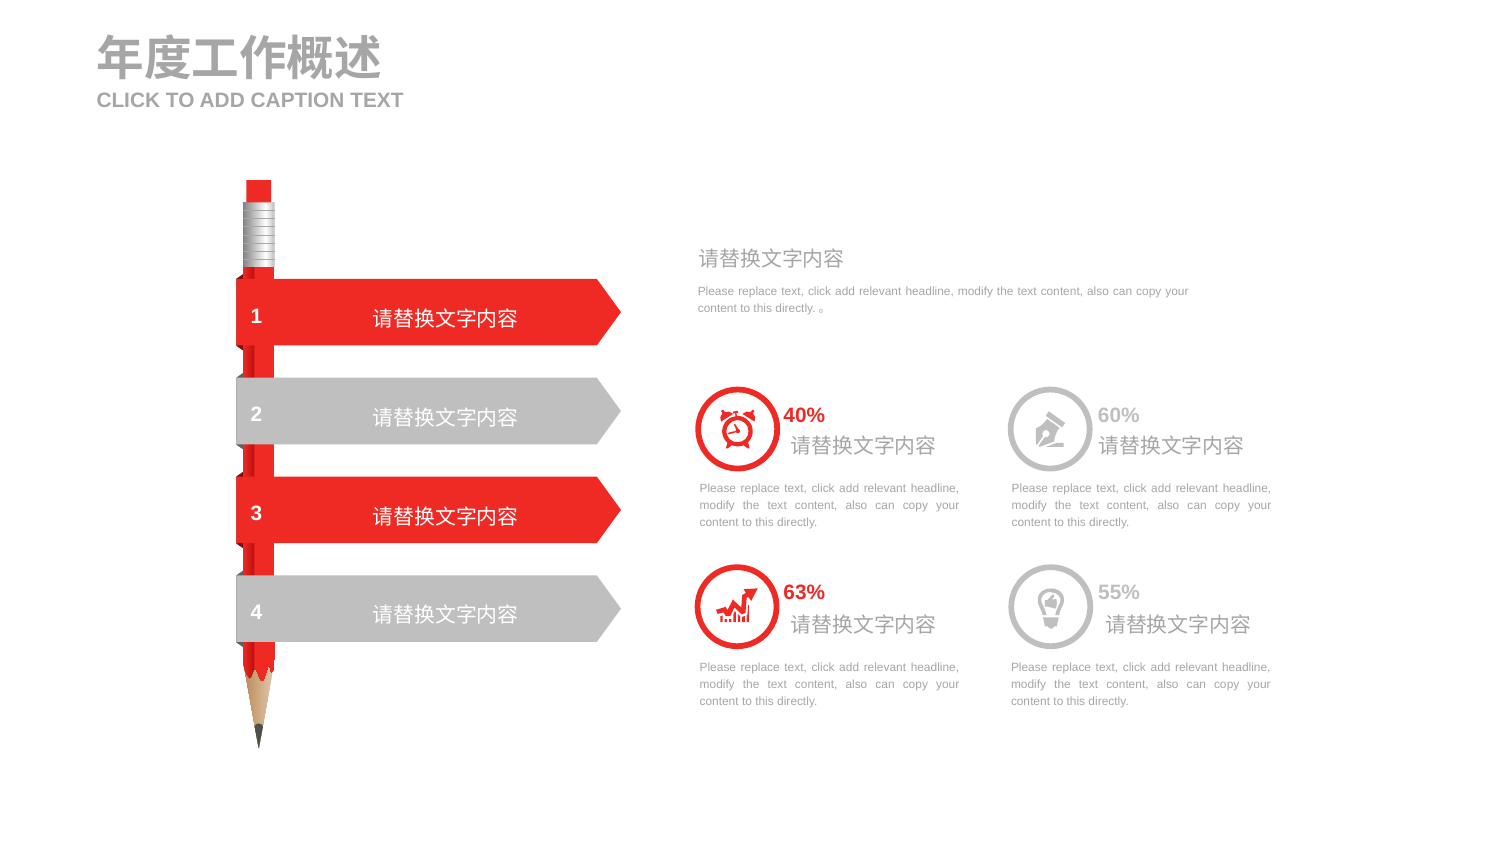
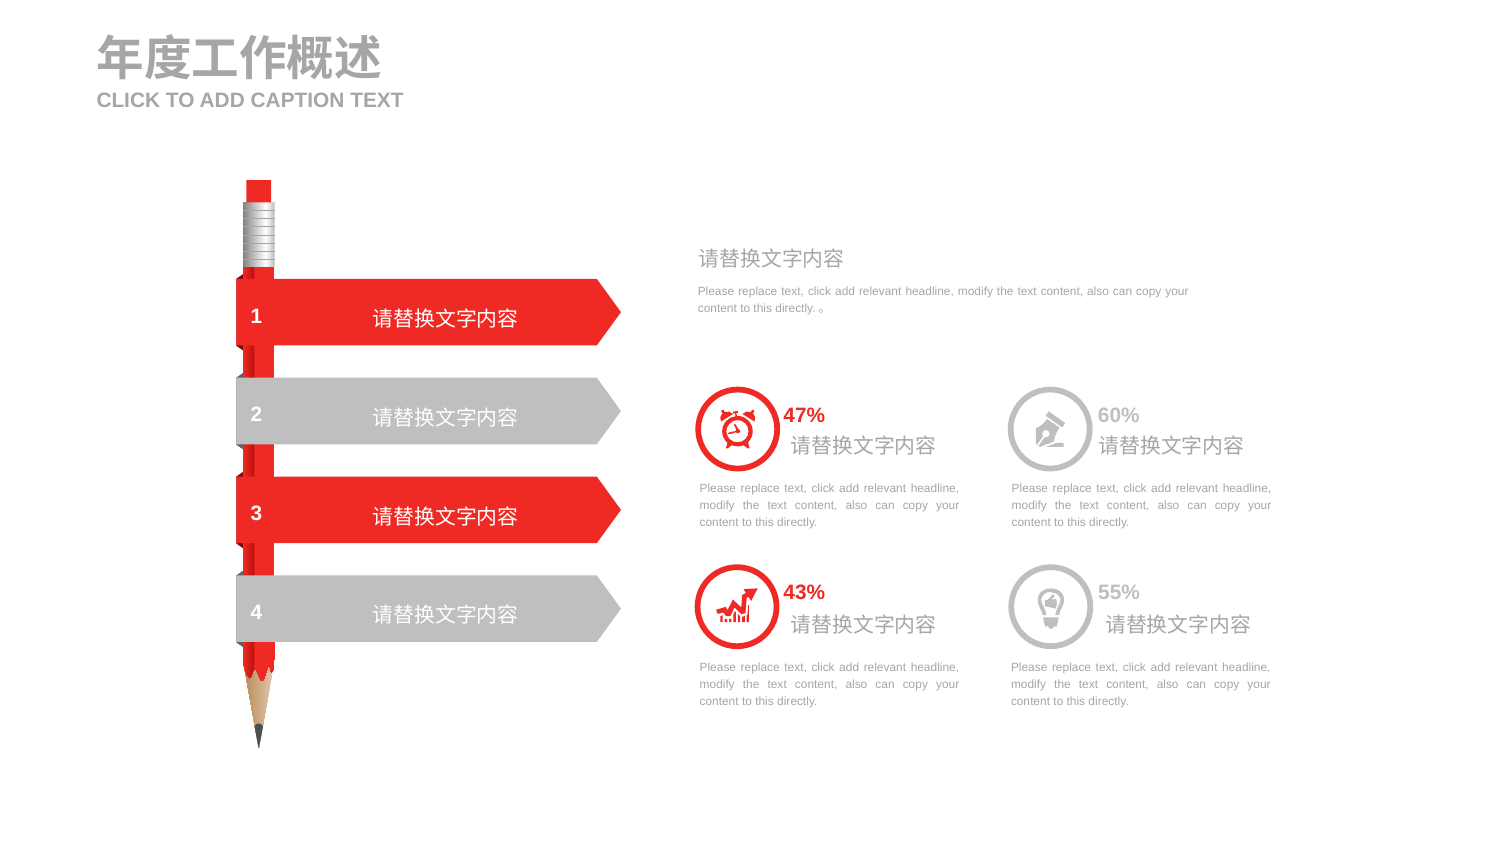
40%: 40% -> 47%
63%: 63% -> 43%
